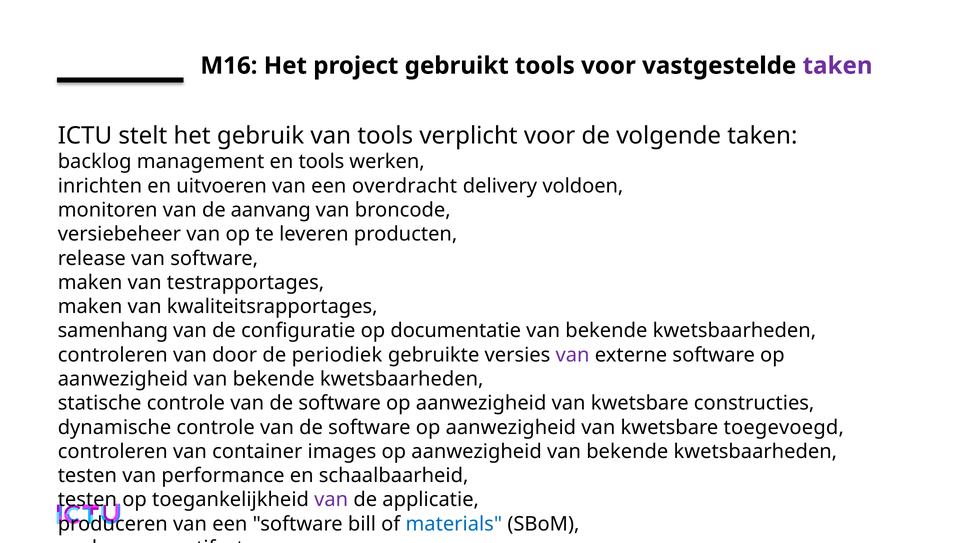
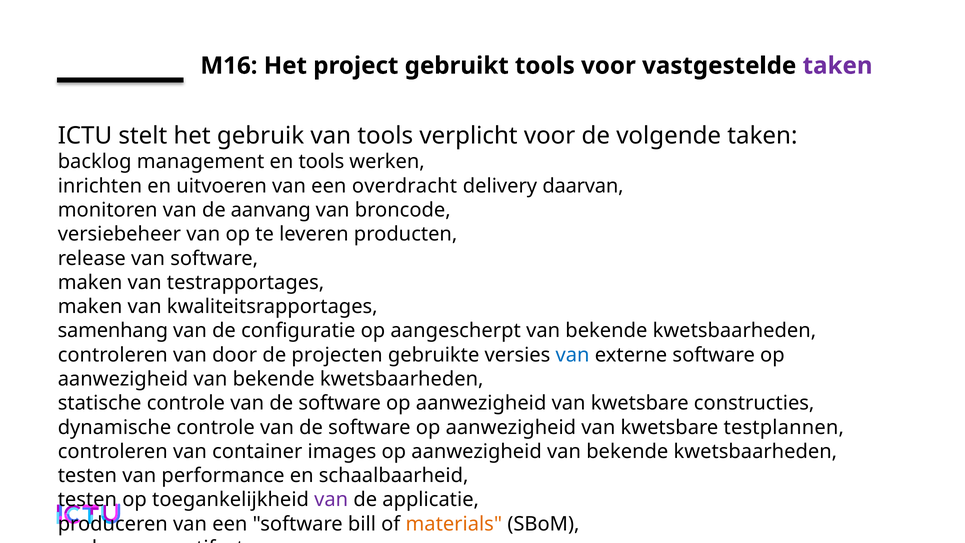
voldoen: voldoen -> daarvan
documentatie: documentatie -> aangescherpt
periodiek: periodiek -> projecten
van at (573, 355) colour: purple -> blue
toegevoegd: toegevoegd -> testplannen
materials colour: blue -> orange
